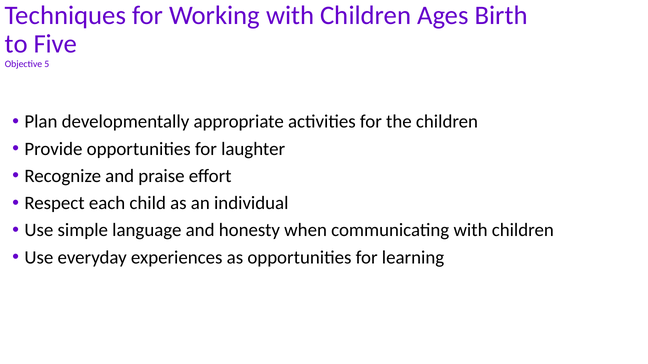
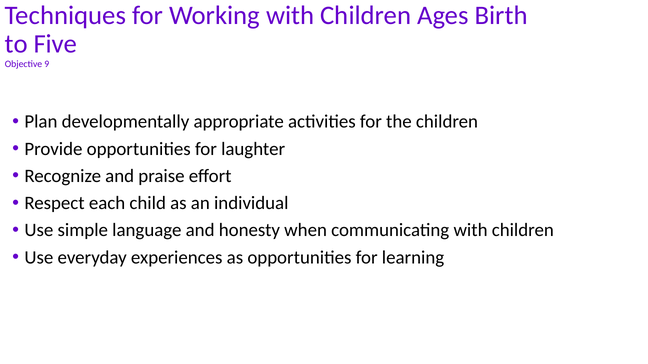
5: 5 -> 9
